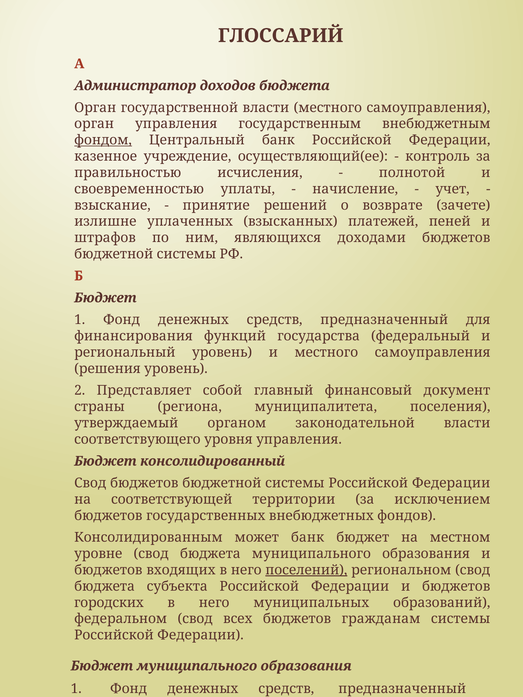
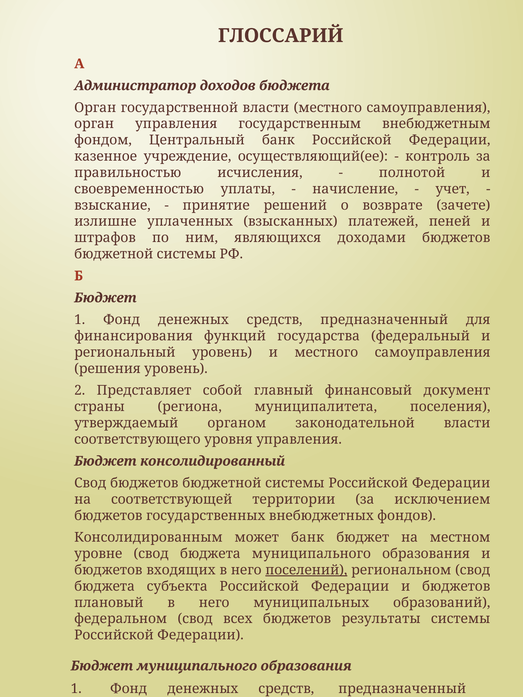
фондом underline: present -> none
городских: городских -> плановый
гражданам: гражданам -> результаты
